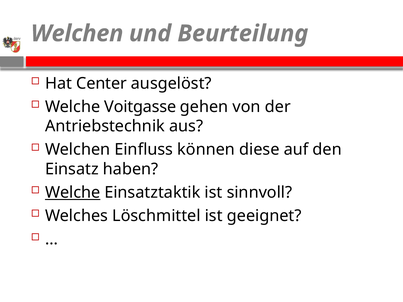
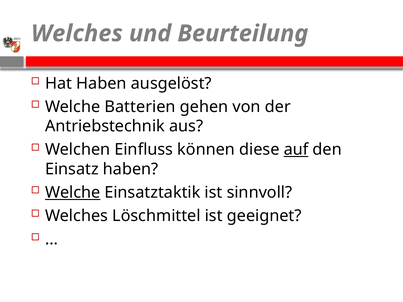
Welchen at (77, 34): Welchen -> Welches
Hat Center: Center -> Haben
Voitgasse: Voitgasse -> Batterien
auf underline: none -> present
